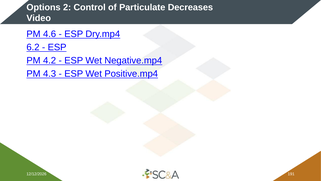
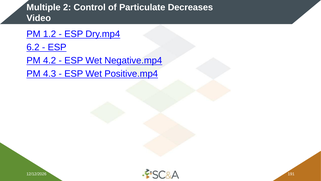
Options: Options -> Multiple
4.6: 4.6 -> 1.2
